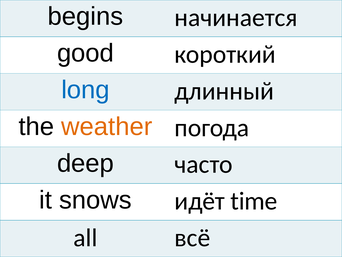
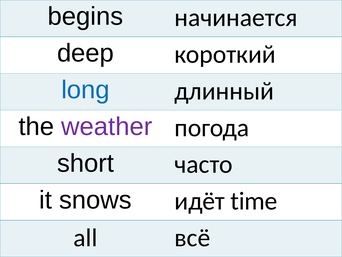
good: good -> deep
weather colour: orange -> purple
deep: deep -> short
